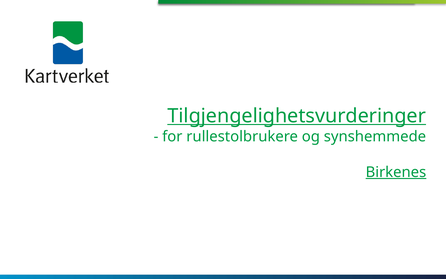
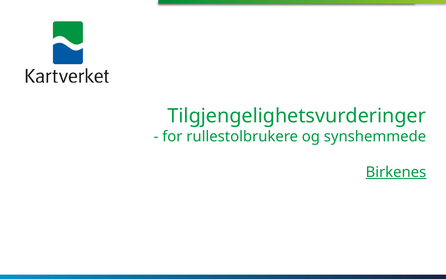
Tilgjengelighetsvurderinger underline: present -> none
